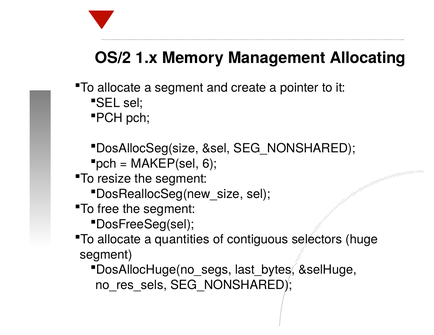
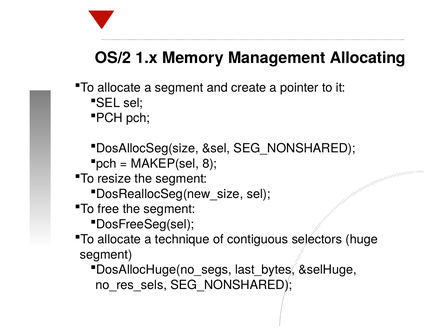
6: 6 -> 8
quantities: quantities -> technique
